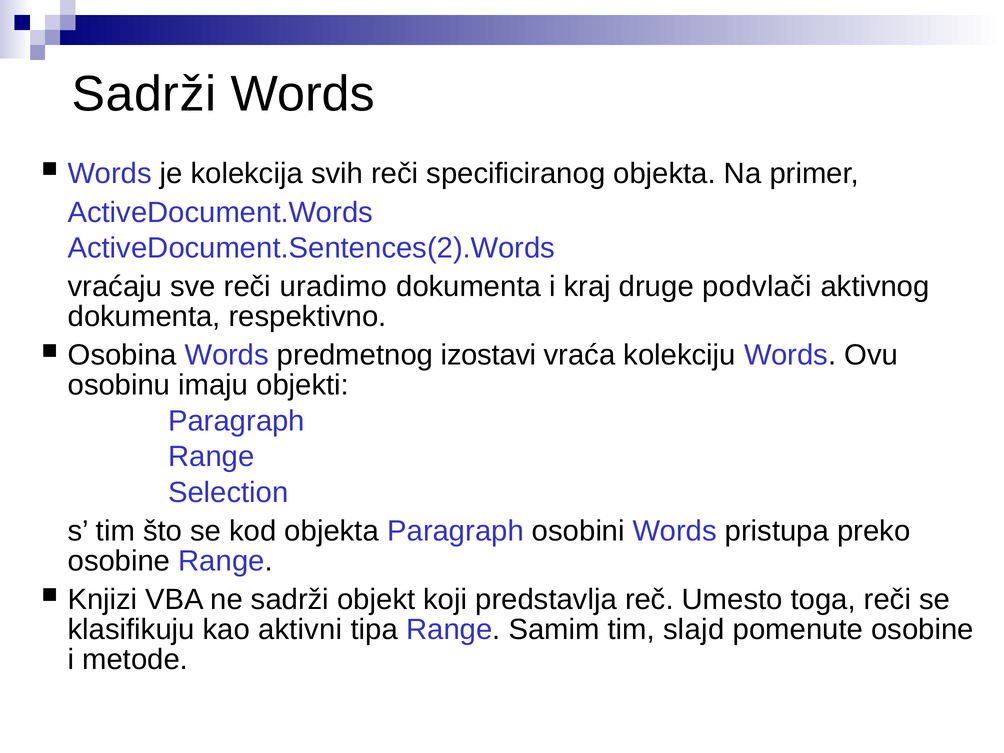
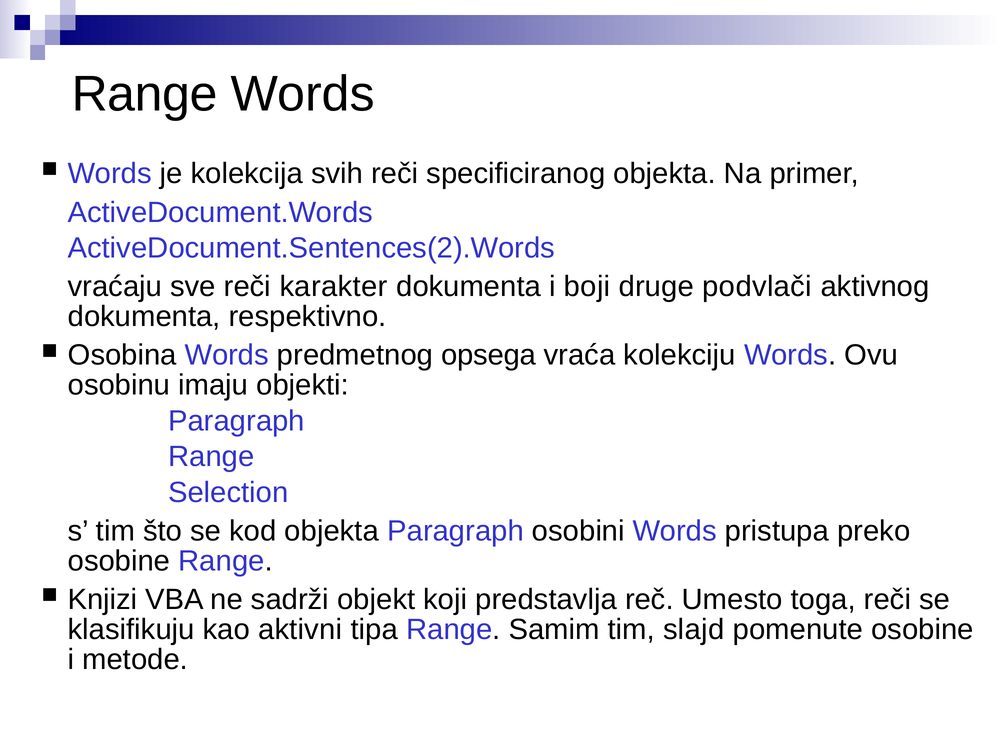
Sadrži at (144, 94): Sadrži -> Range
uradimo: uradimo -> karakter
kraj: kraj -> boji
izostavi: izostavi -> opsega
